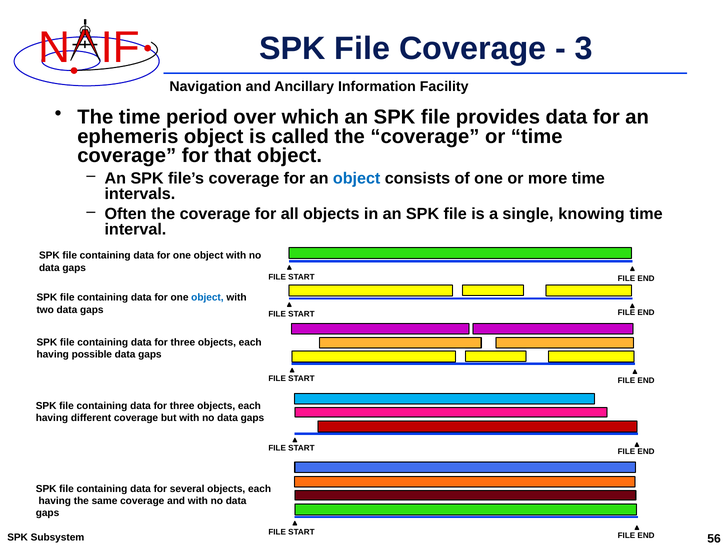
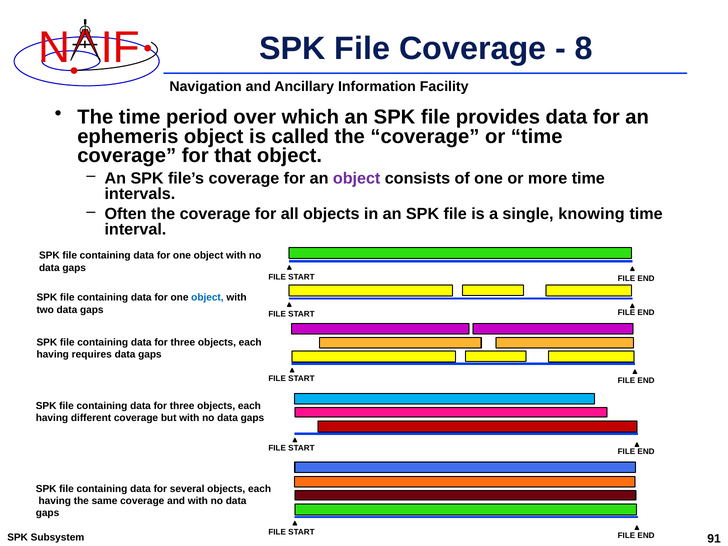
3: 3 -> 8
object at (357, 178) colour: blue -> purple
possible: possible -> requires
56: 56 -> 91
